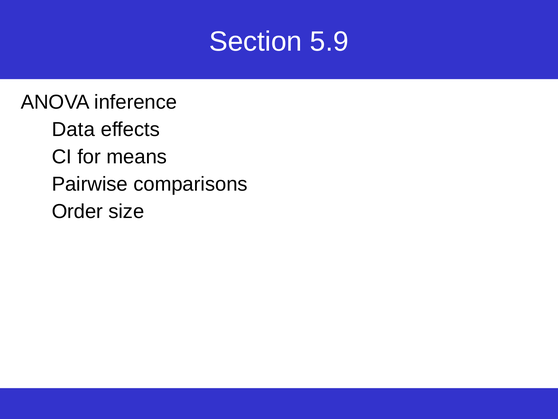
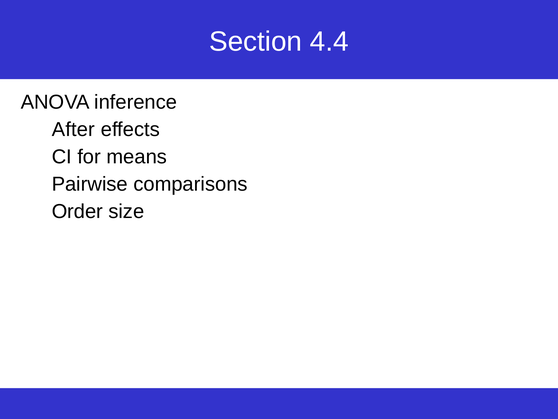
5.9: 5.9 -> 4.4
Data: Data -> After
